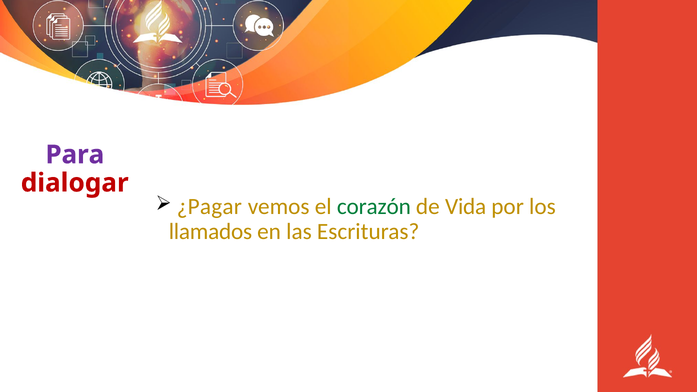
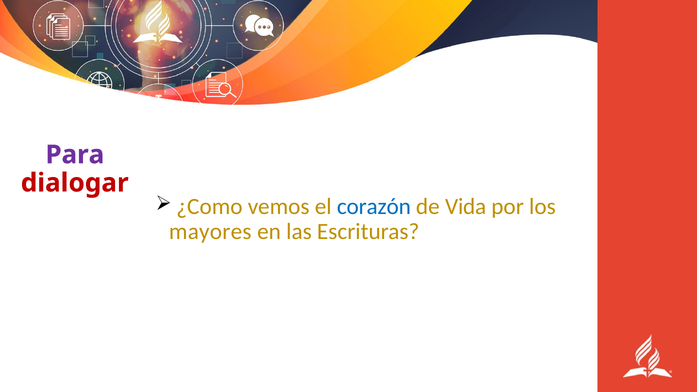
¿Pagar: ¿Pagar -> ¿Como
corazón colour: green -> blue
llamados: llamados -> mayores
